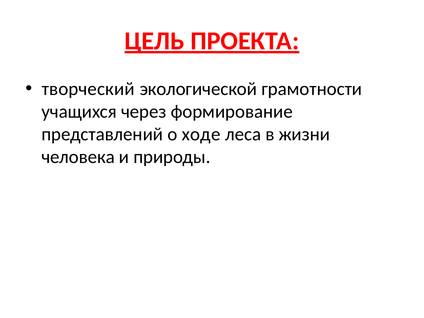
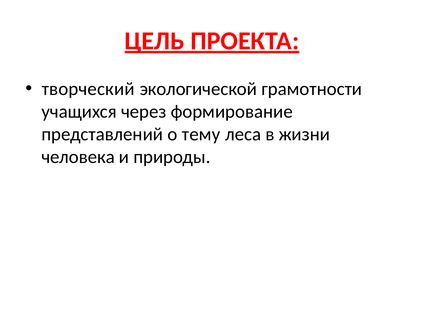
ходе: ходе -> тему
